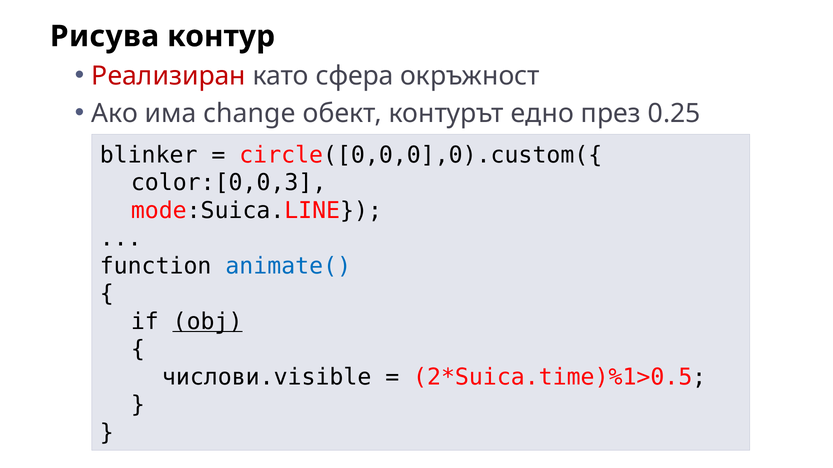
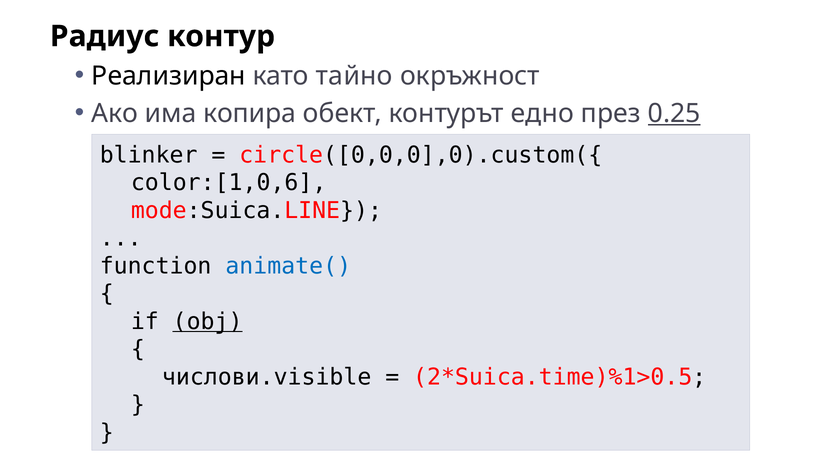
Рисува: Рисува -> Радиус
Реализиран colour: red -> black
сфера: сфера -> тайно
change: change -> копира
0.25 underline: none -> present
color:[0,0,3: color:[0,0,3 -> color:[1,0,6
